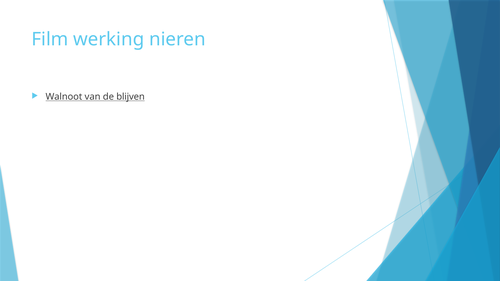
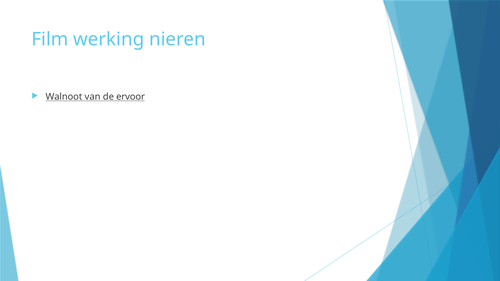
blijven: blijven -> ervoor
